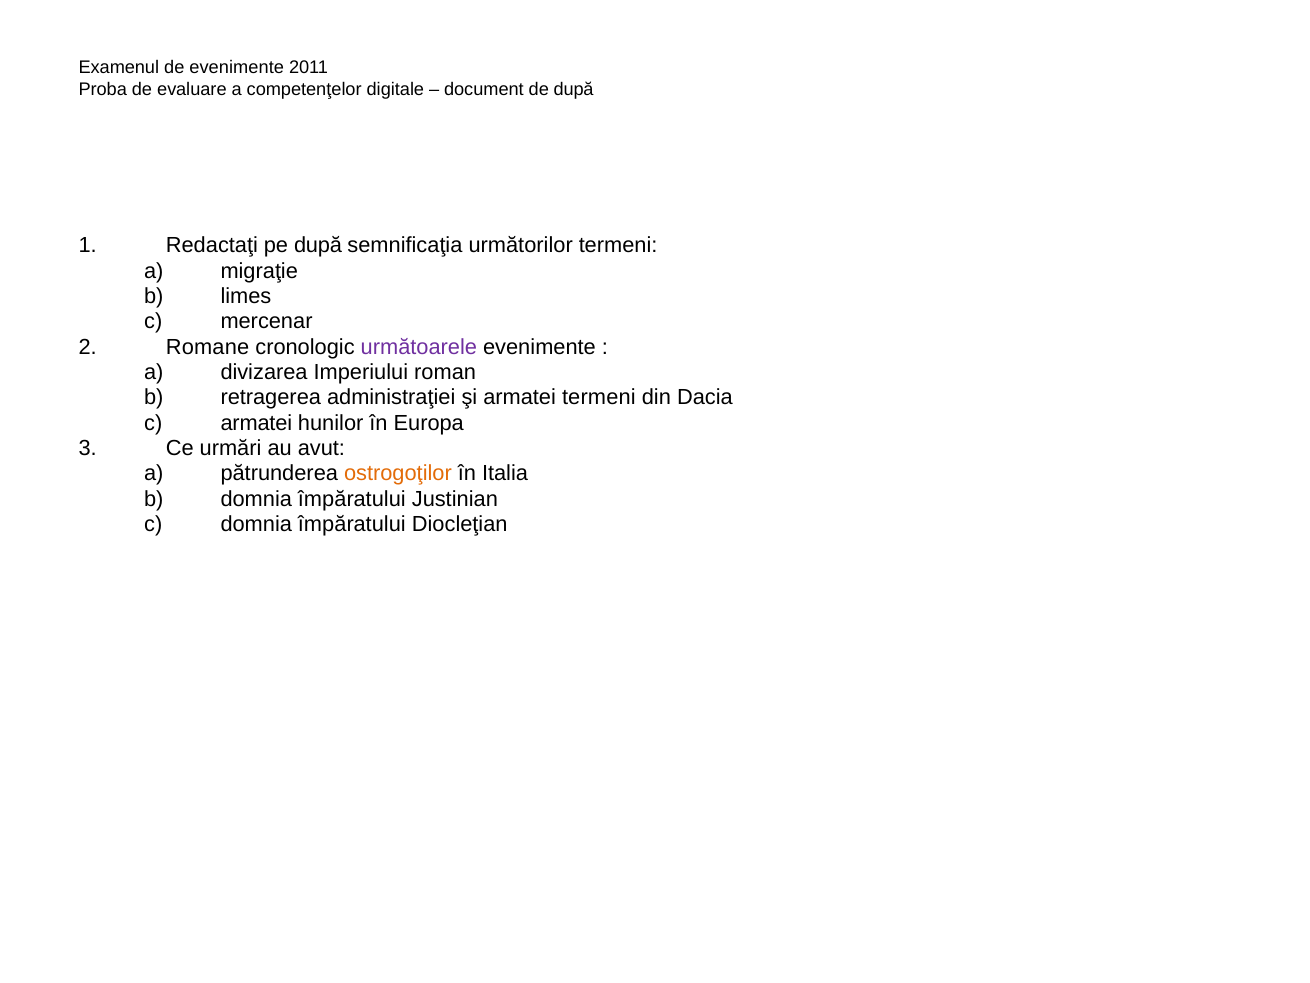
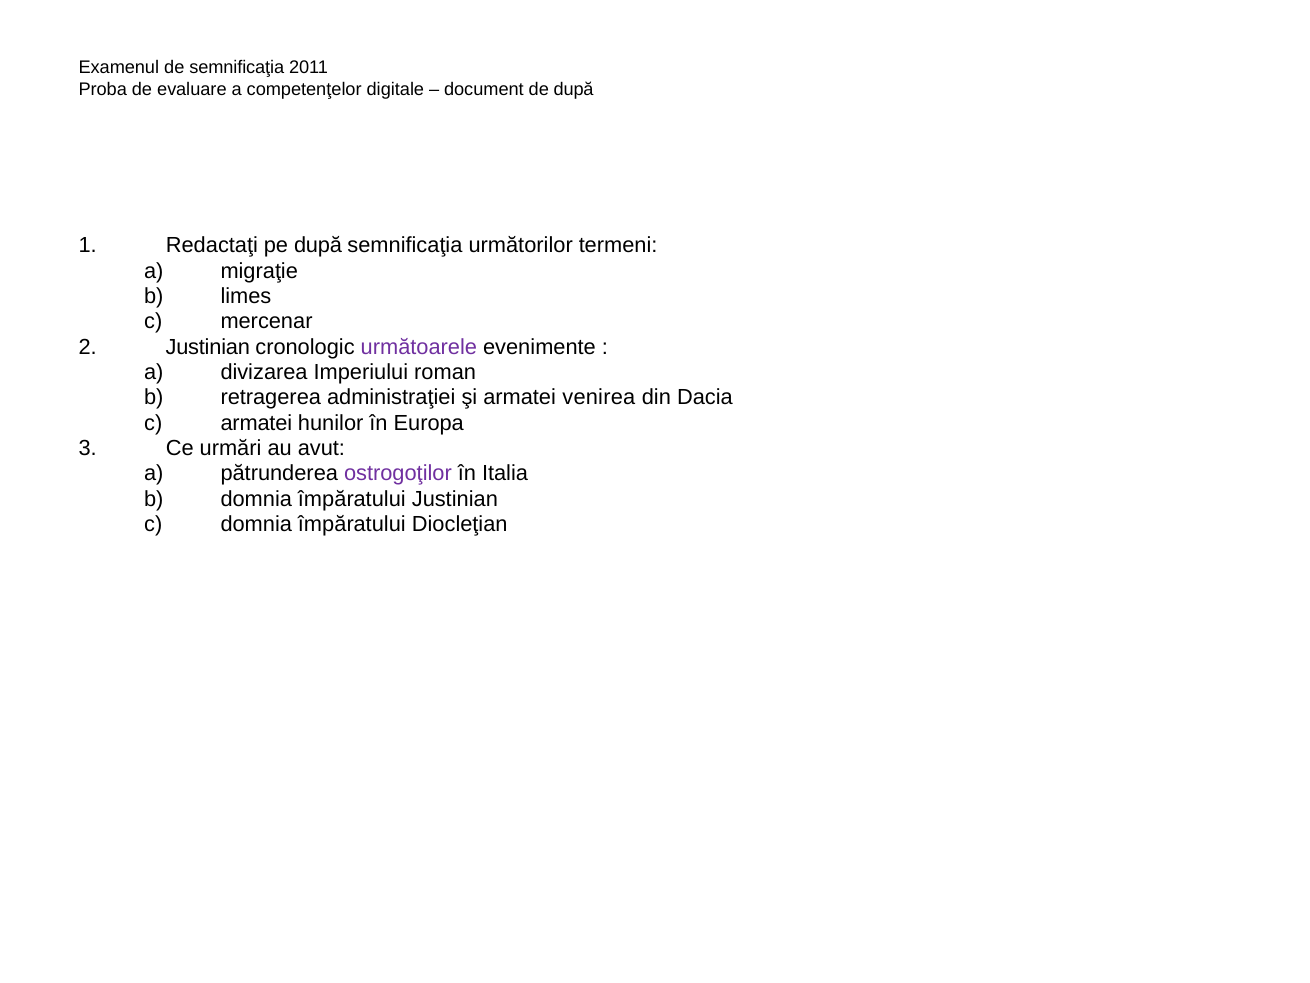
de evenimente: evenimente -> semnificaţia
Romane at (208, 347): Romane -> Justinian
armatei termeni: termeni -> venirea
ostrogoţilor colour: orange -> purple
